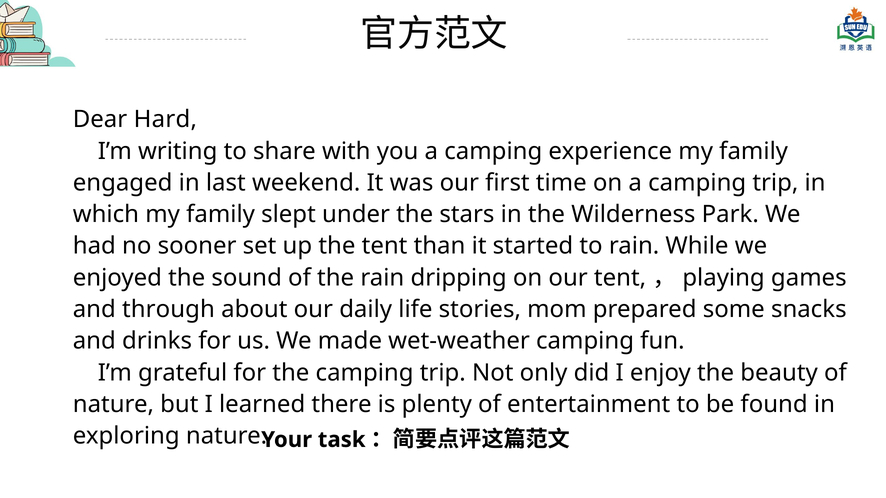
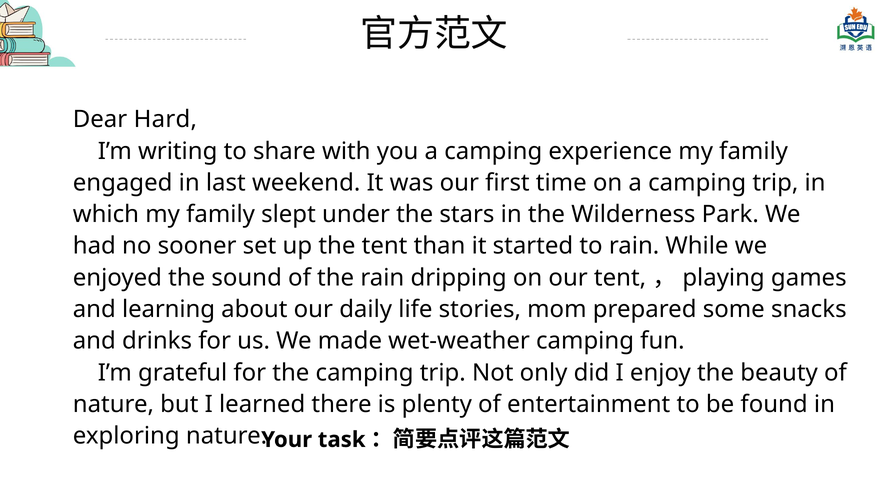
through: through -> learning
